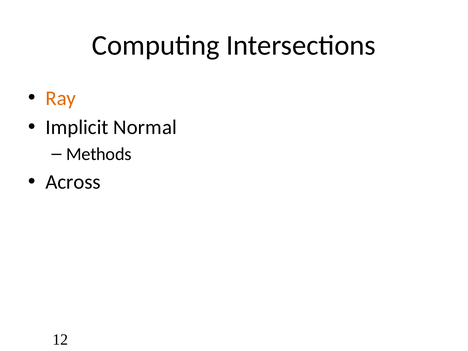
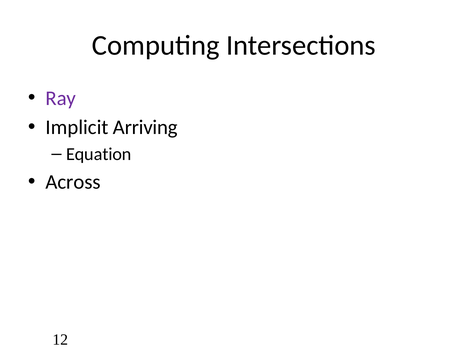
Ray colour: orange -> purple
Normal: Normal -> Arriving
Methods: Methods -> Equation
